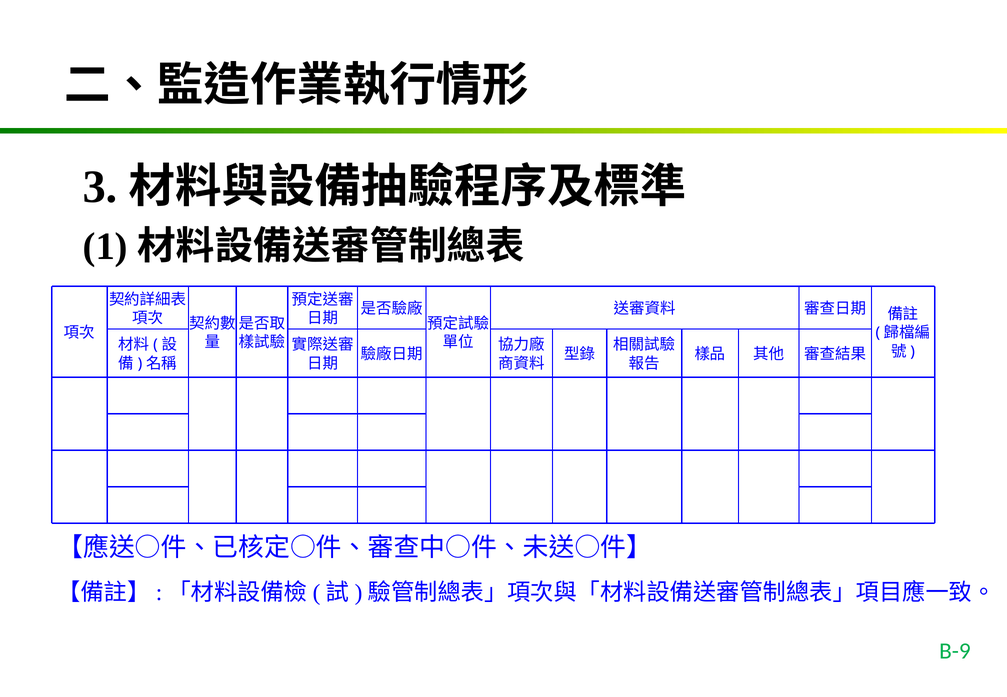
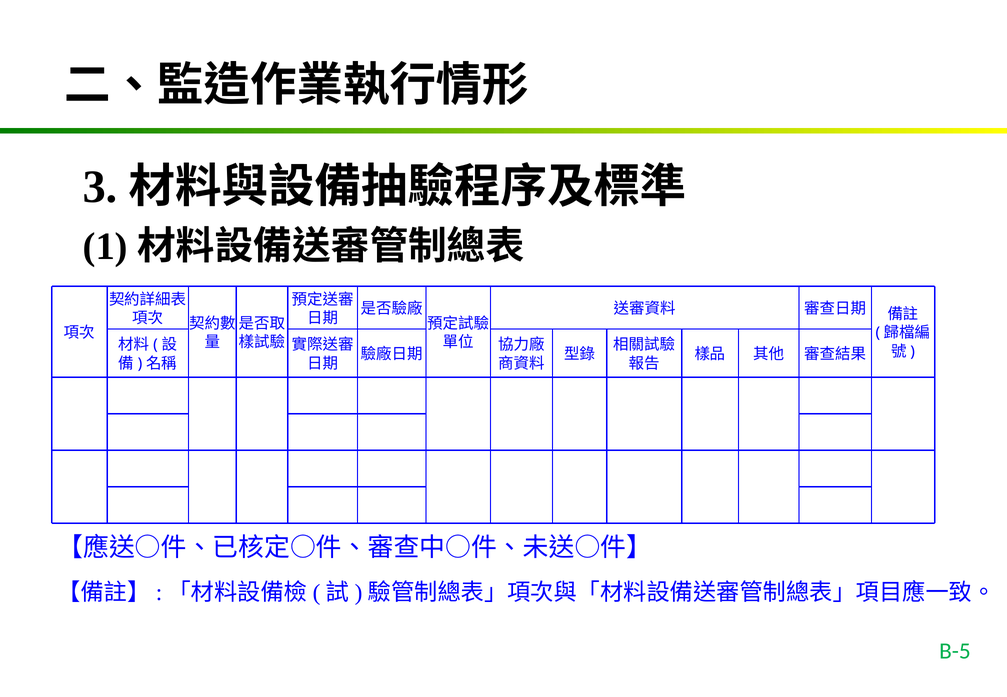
B-9: B-9 -> B-5
